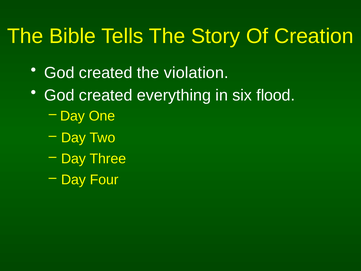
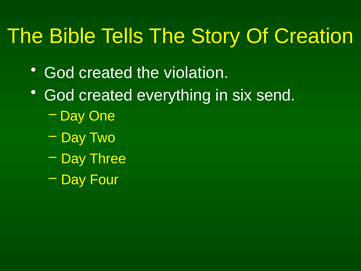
flood: flood -> send
